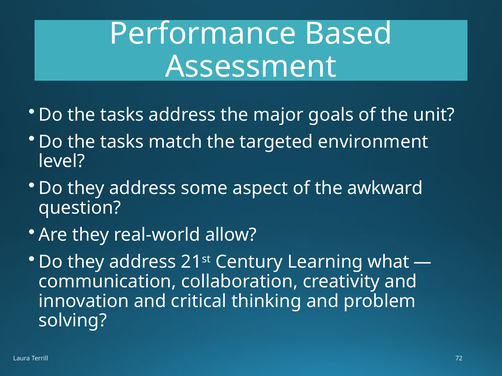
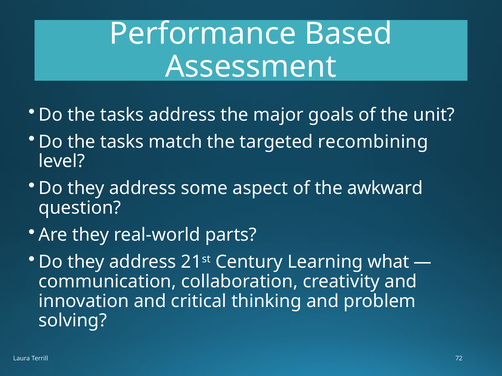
environment: environment -> recombining
allow: allow -> parts
